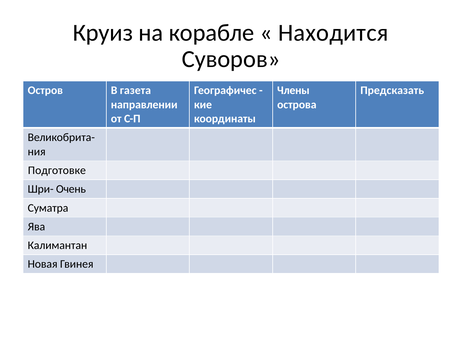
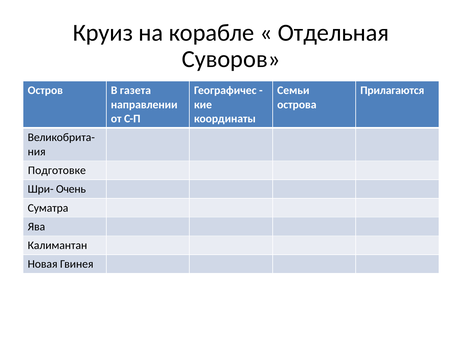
Находится: Находится -> Отдельная
Члены: Члены -> Семьи
Предсказать: Предсказать -> Прилагаются
